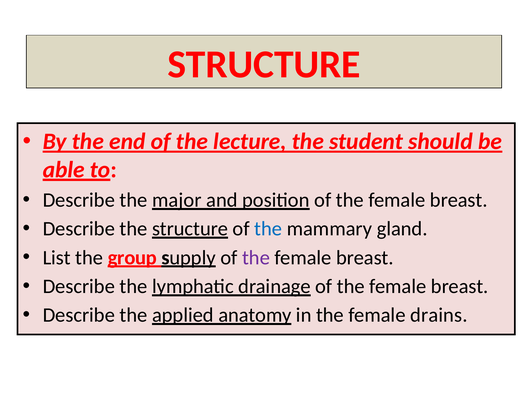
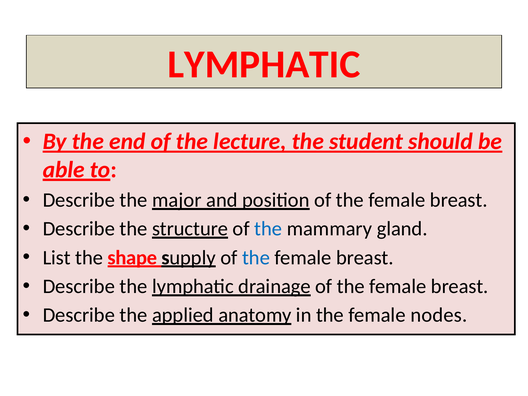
STRUCTURE at (264, 64): STRUCTURE -> LYMPHATIC
group: group -> shape
the at (256, 258) colour: purple -> blue
drains: drains -> nodes
